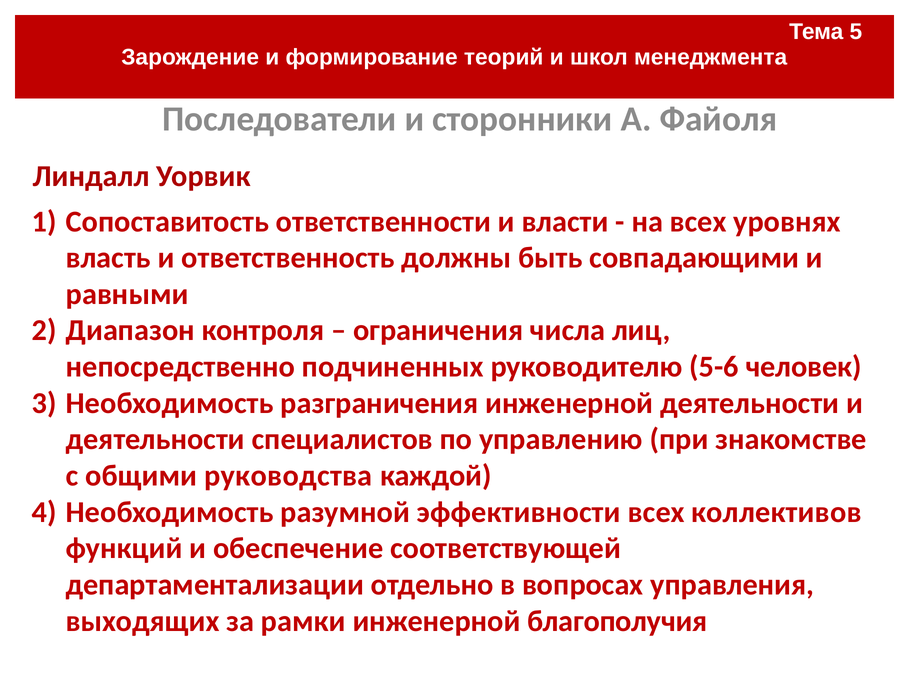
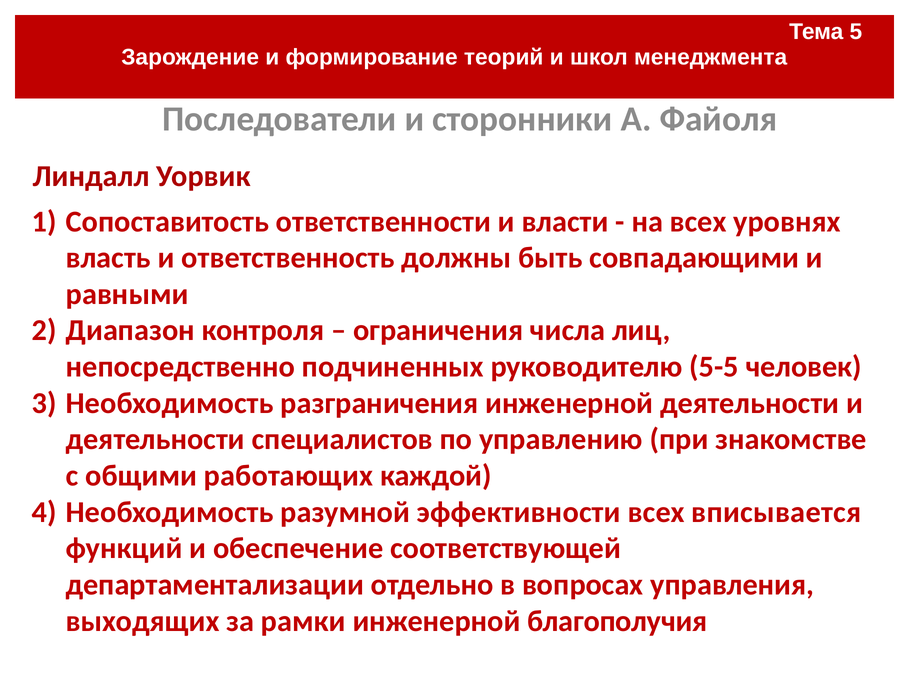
5-6: 5-6 -> 5-5
руководства: руководства -> работающих
коллективов: коллективов -> вписывается
